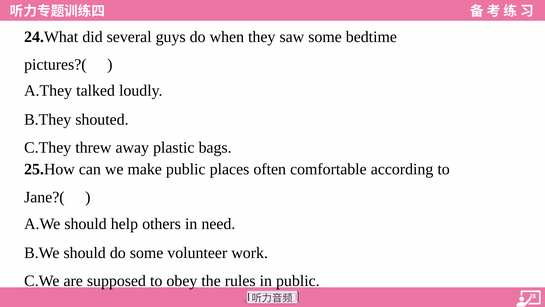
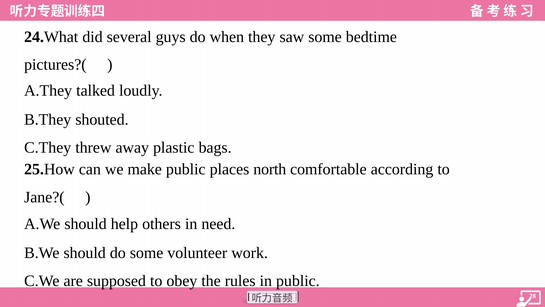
often: often -> north
